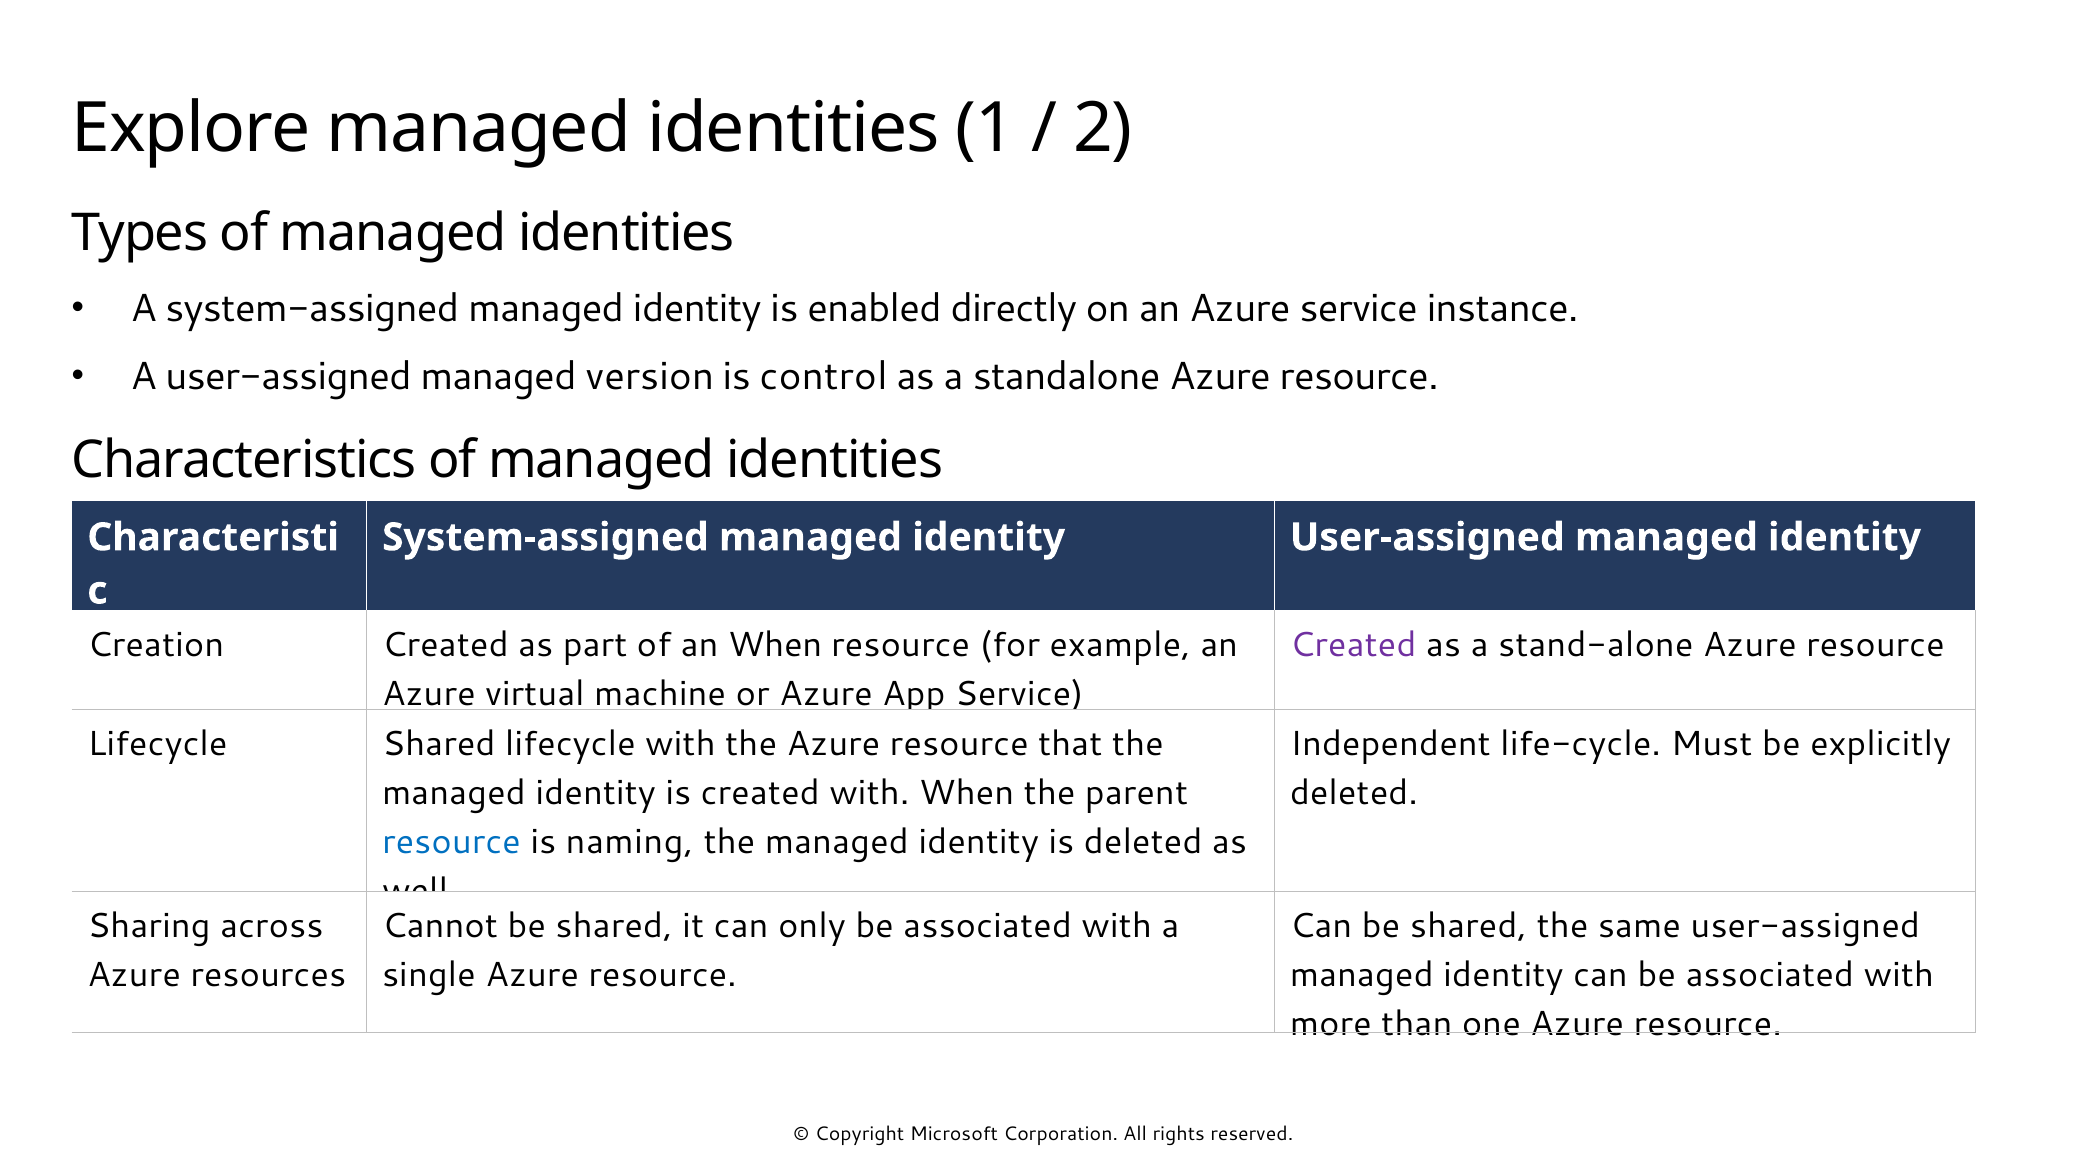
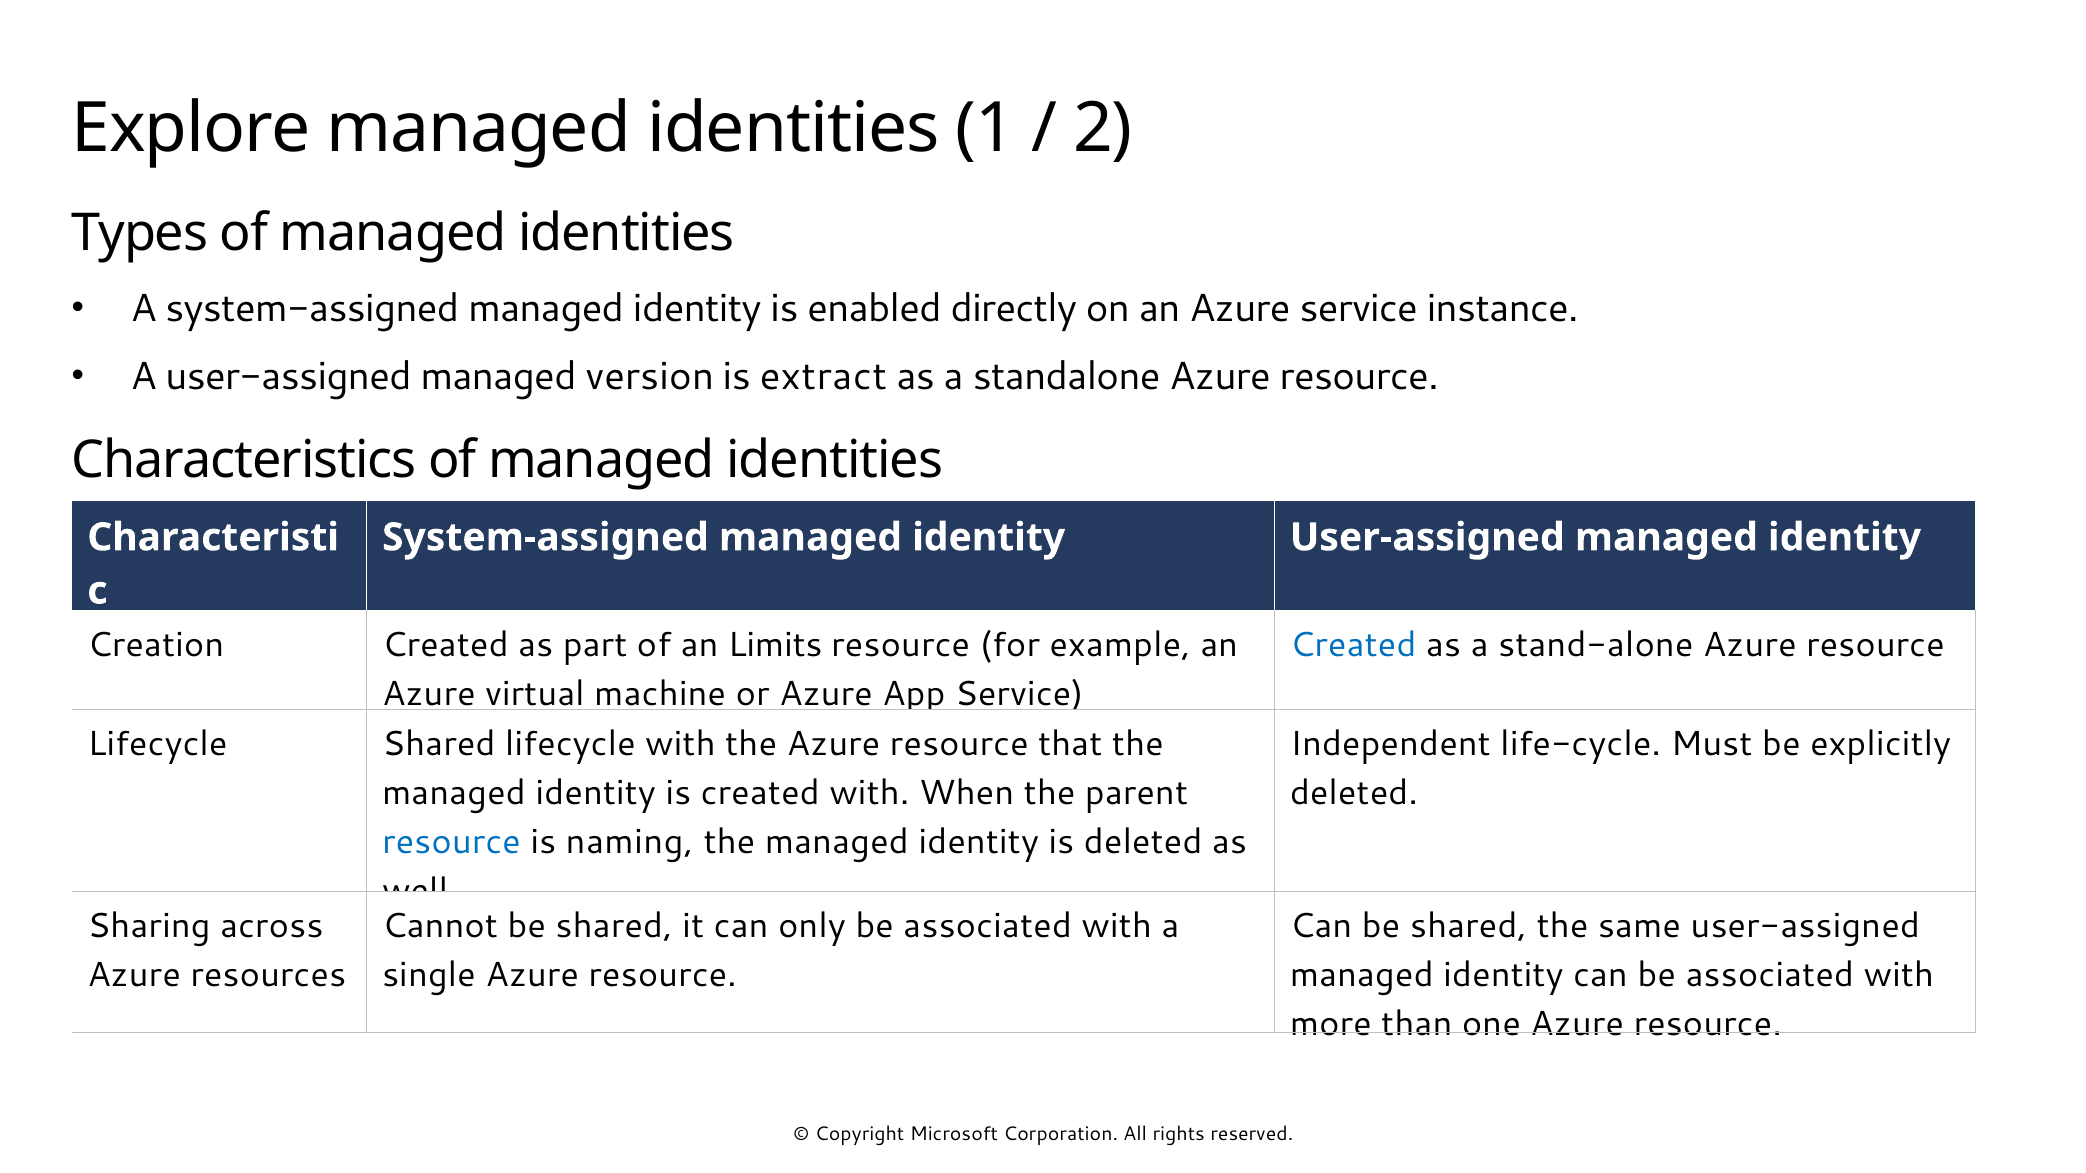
control: control -> extract
an When: When -> Limits
Created at (1353, 645) colour: purple -> blue
